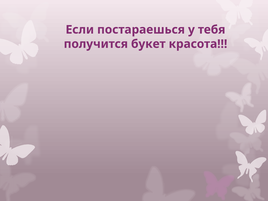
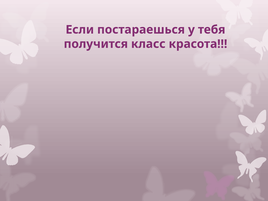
букет: букет -> класс
